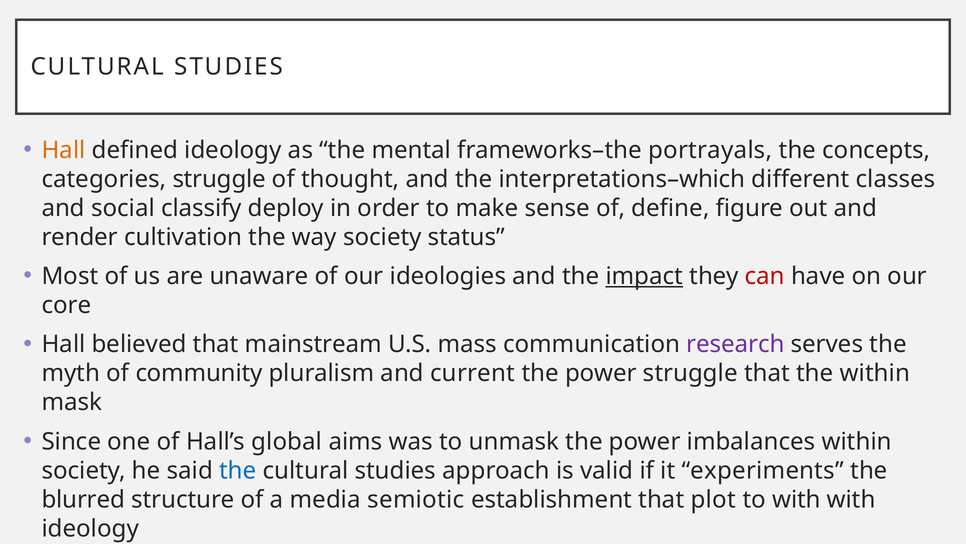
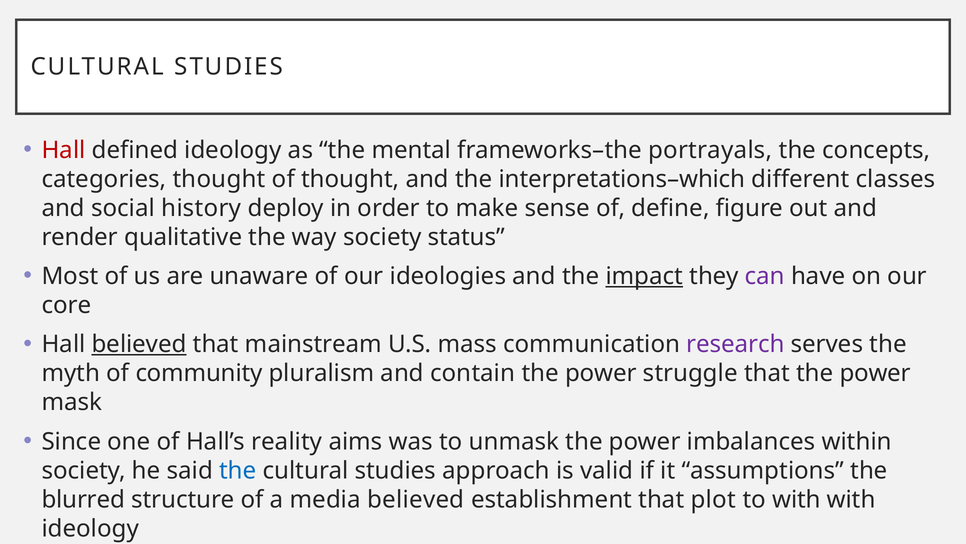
Hall at (64, 150) colour: orange -> red
categories struggle: struggle -> thought
classify: classify -> history
cultivation: cultivation -> qualitative
can colour: red -> purple
believed at (139, 344) underline: none -> present
current: current -> contain
that the within: within -> power
global: global -> reality
experiments: experiments -> assumptions
media semiotic: semiotic -> believed
